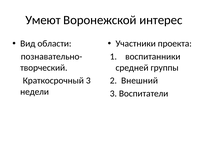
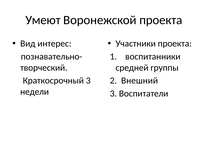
Воронежской интерес: интерес -> проекта
области: области -> интерес
